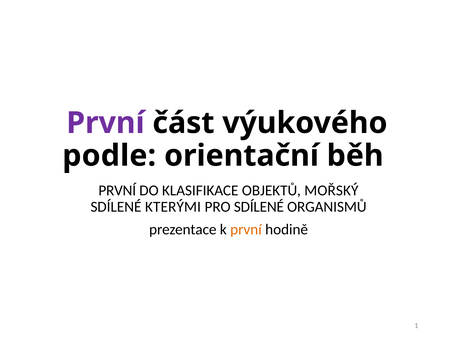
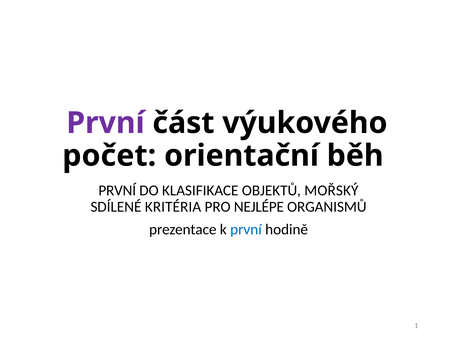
podle: podle -> počet
KTERÝMI: KTERÝMI -> KRITÉRIA
PRO SDÍLENÉ: SDÍLENÉ -> NEJLÉPE
první at (246, 229) colour: orange -> blue
